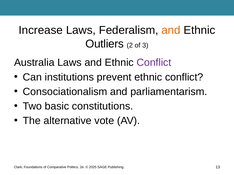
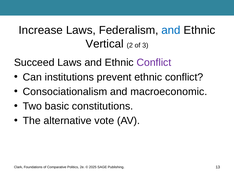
and at (171, 30) colour: orange -> blue
Outliers: Outliers -> Vertical
Australia: Australia -> Succeed
parliamentarism: parliamentarism -> macroeconomic
